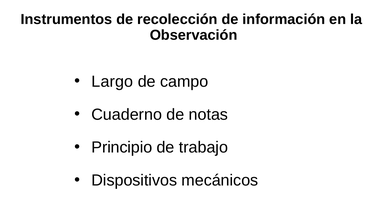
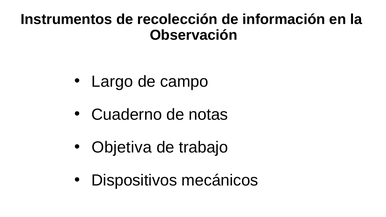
Principio: Principio -> Objetiva
